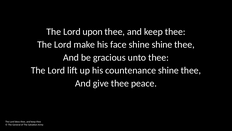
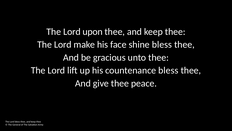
shine shine: shine -> bless
countenance shine: shine -> bless
